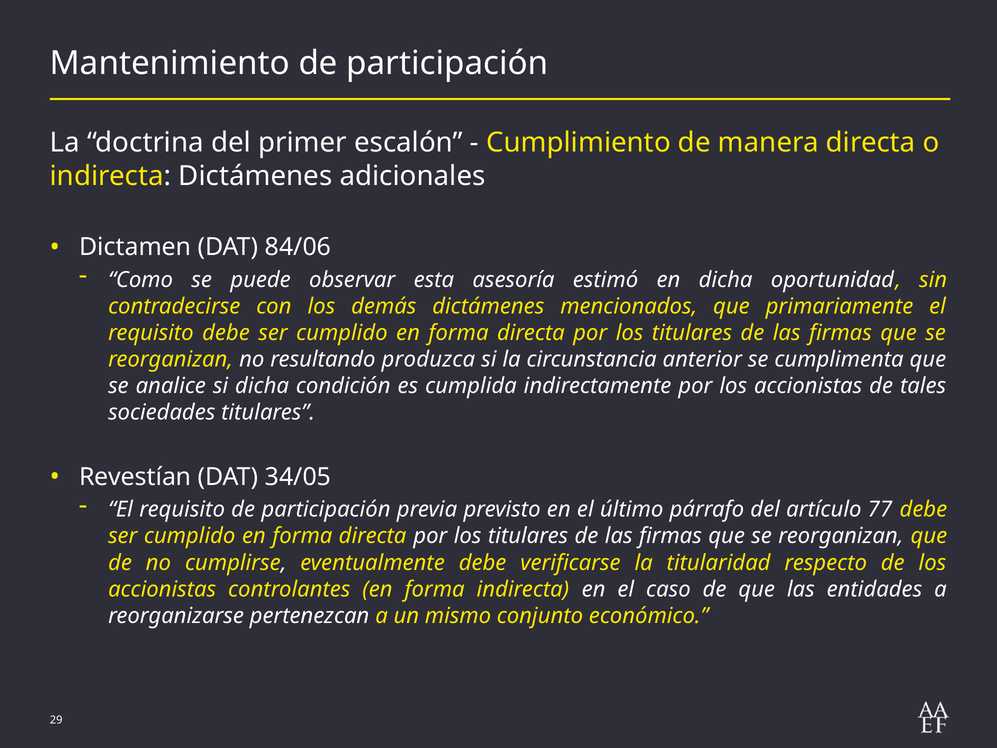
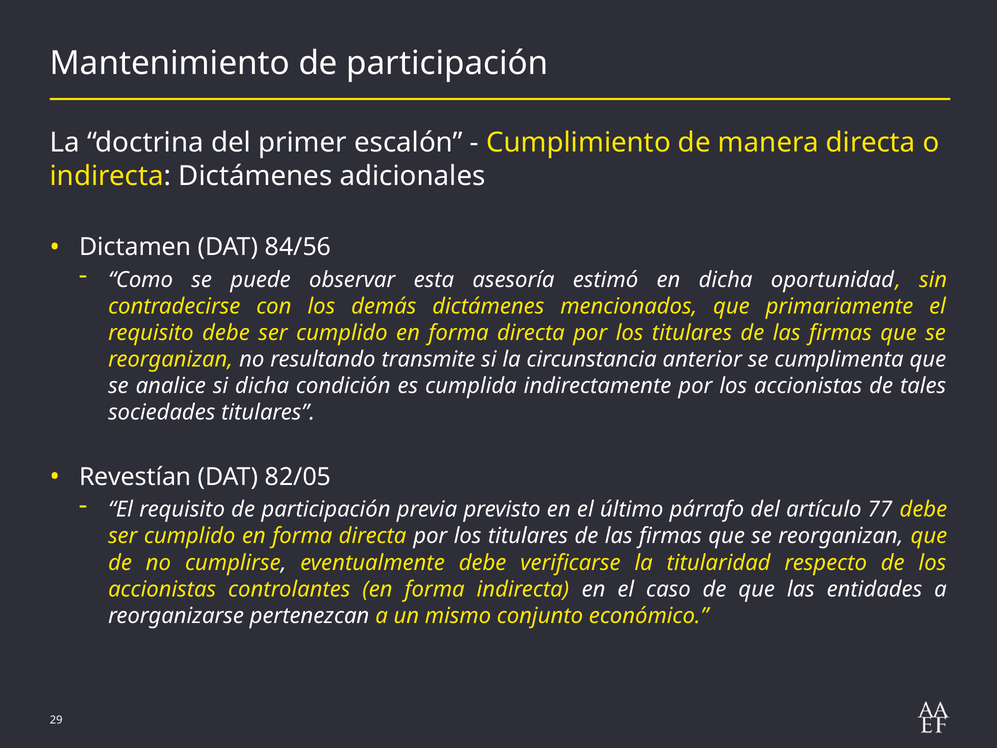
84/06: 84/06 -> 84/56
produzca: produzca -> transmite
34/05: 34/05 -> 82/05
